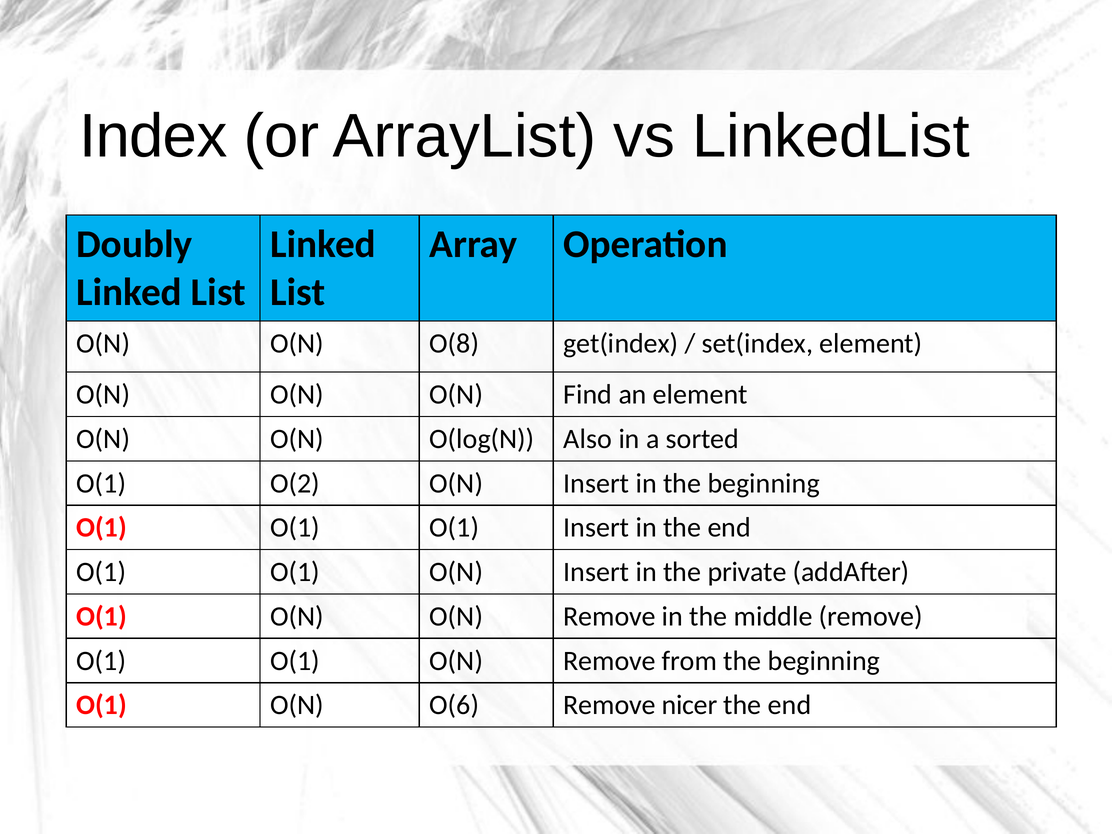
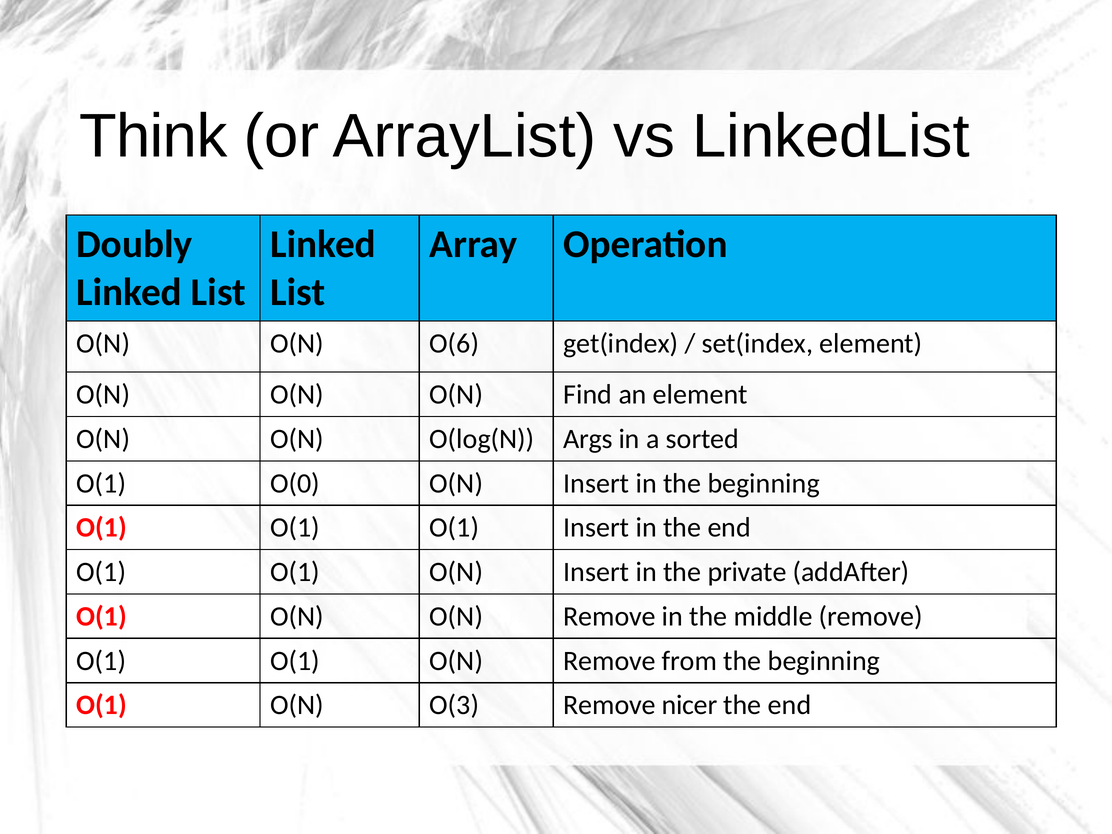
Index: Index -> Think
O(8: O(8 -> O(6
Also: Also -> Args
O(2: O(2 -> O(0
O(6: O(6 -> O(3
